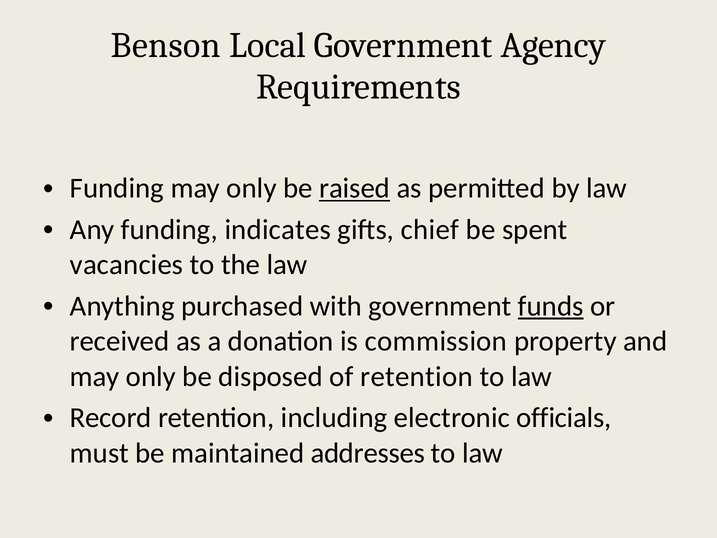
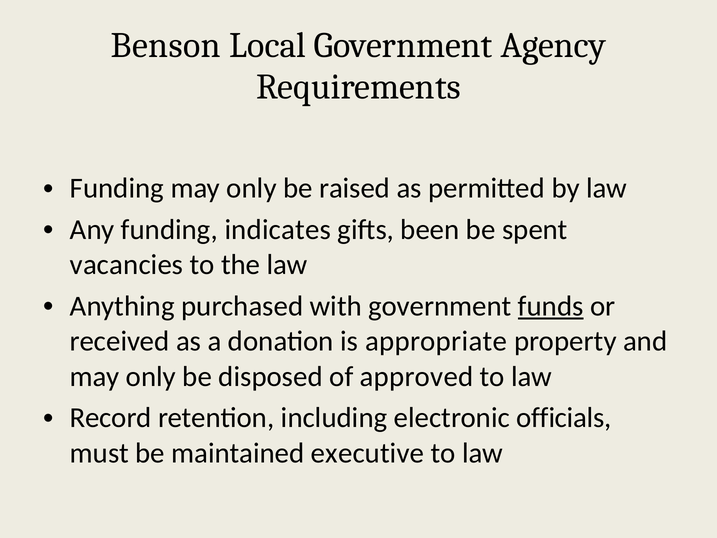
raised underline: present -> none
chief: chief -> been
commission: commission -> appropriate
of retention: retention -> approved
addresses: addresses -> executive
